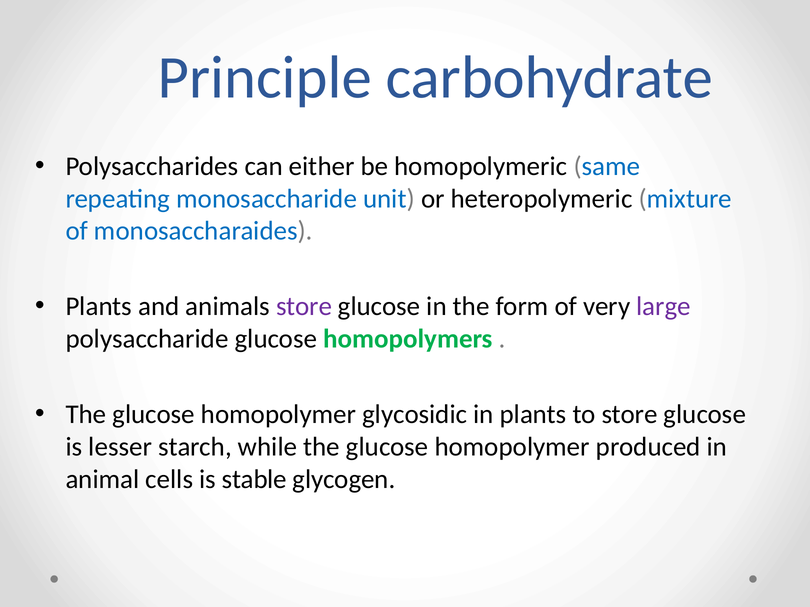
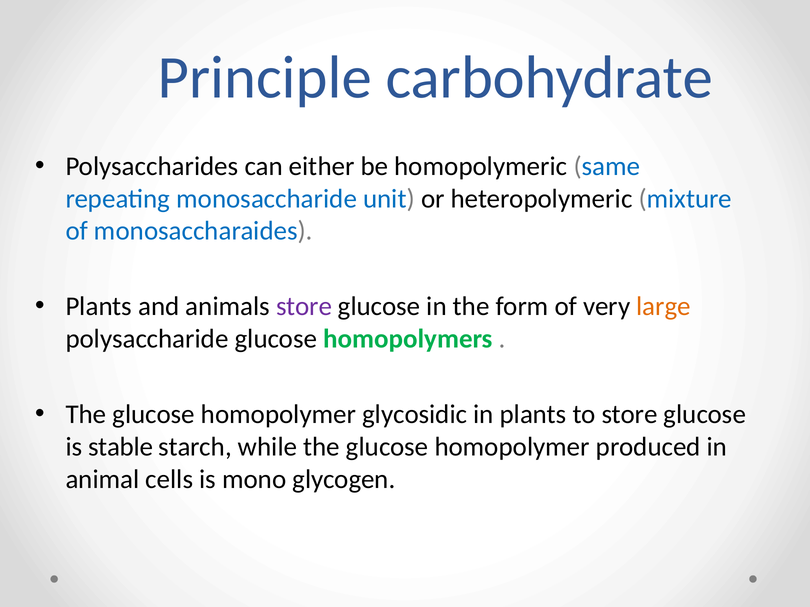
large colour: purple -> orange
lesser: lesser -> stable
stable: stable -> mono
